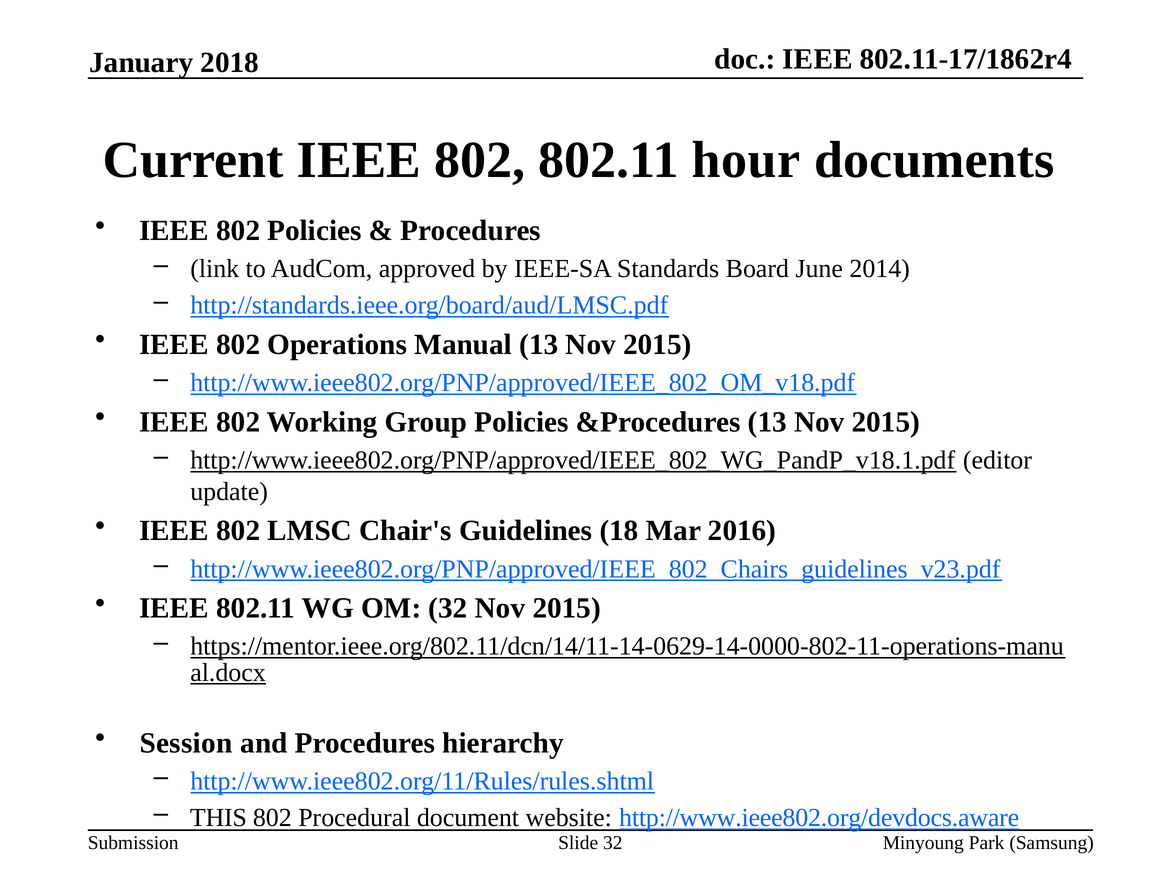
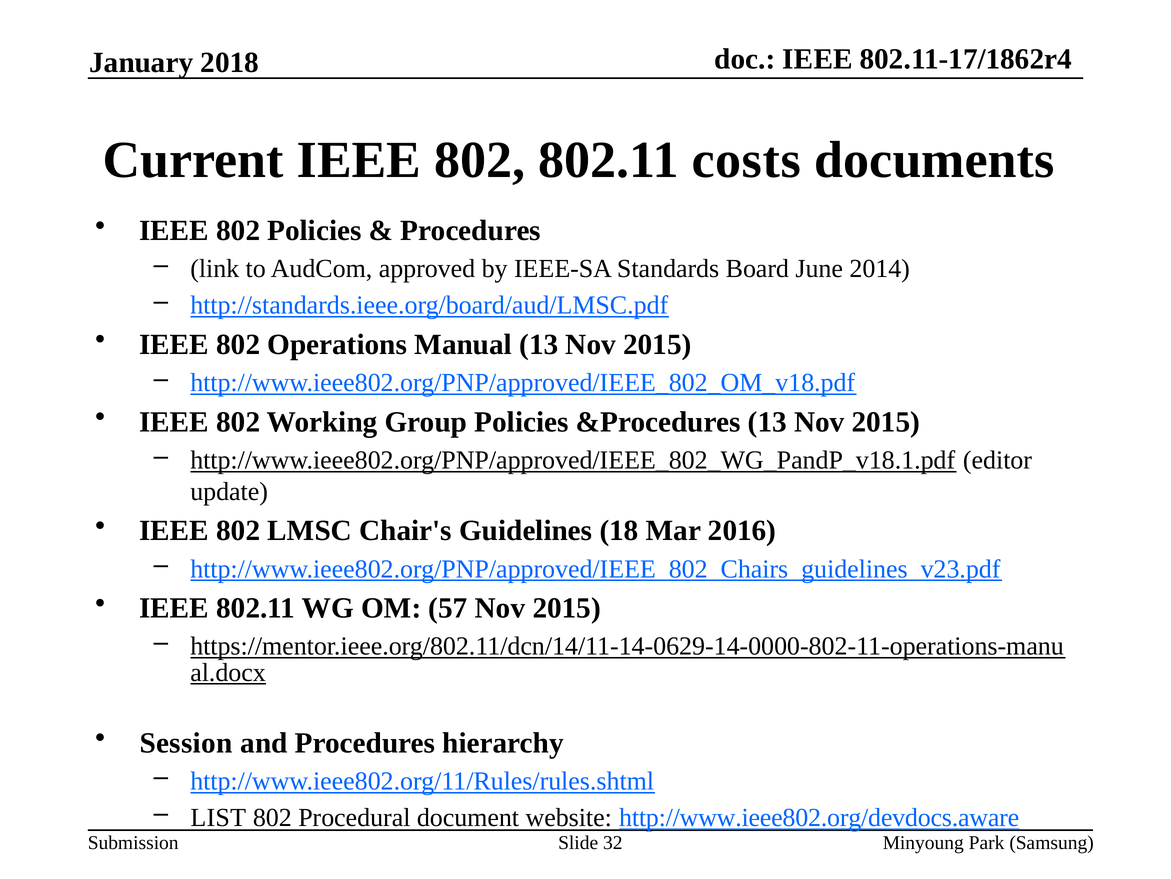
hour: hour -> costs
OM 32: 32 -> 57
THIS: THIS -> LIST
